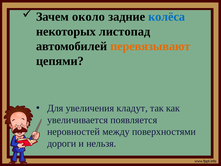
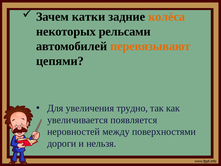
около: около -> катки
колёса colour: blue -> orange
листопад: листопад -> рельсами
кладут: кладут -> трудно
